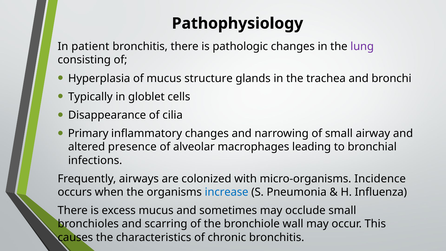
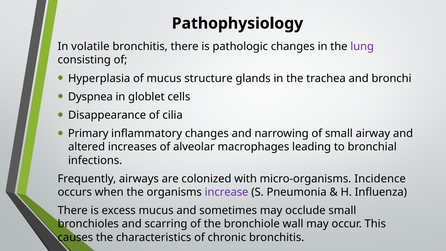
patient: patient -> volatile
Typically: Typically -> Dyspnea
presence: presence -> increases
increase colour: blue -> purple
